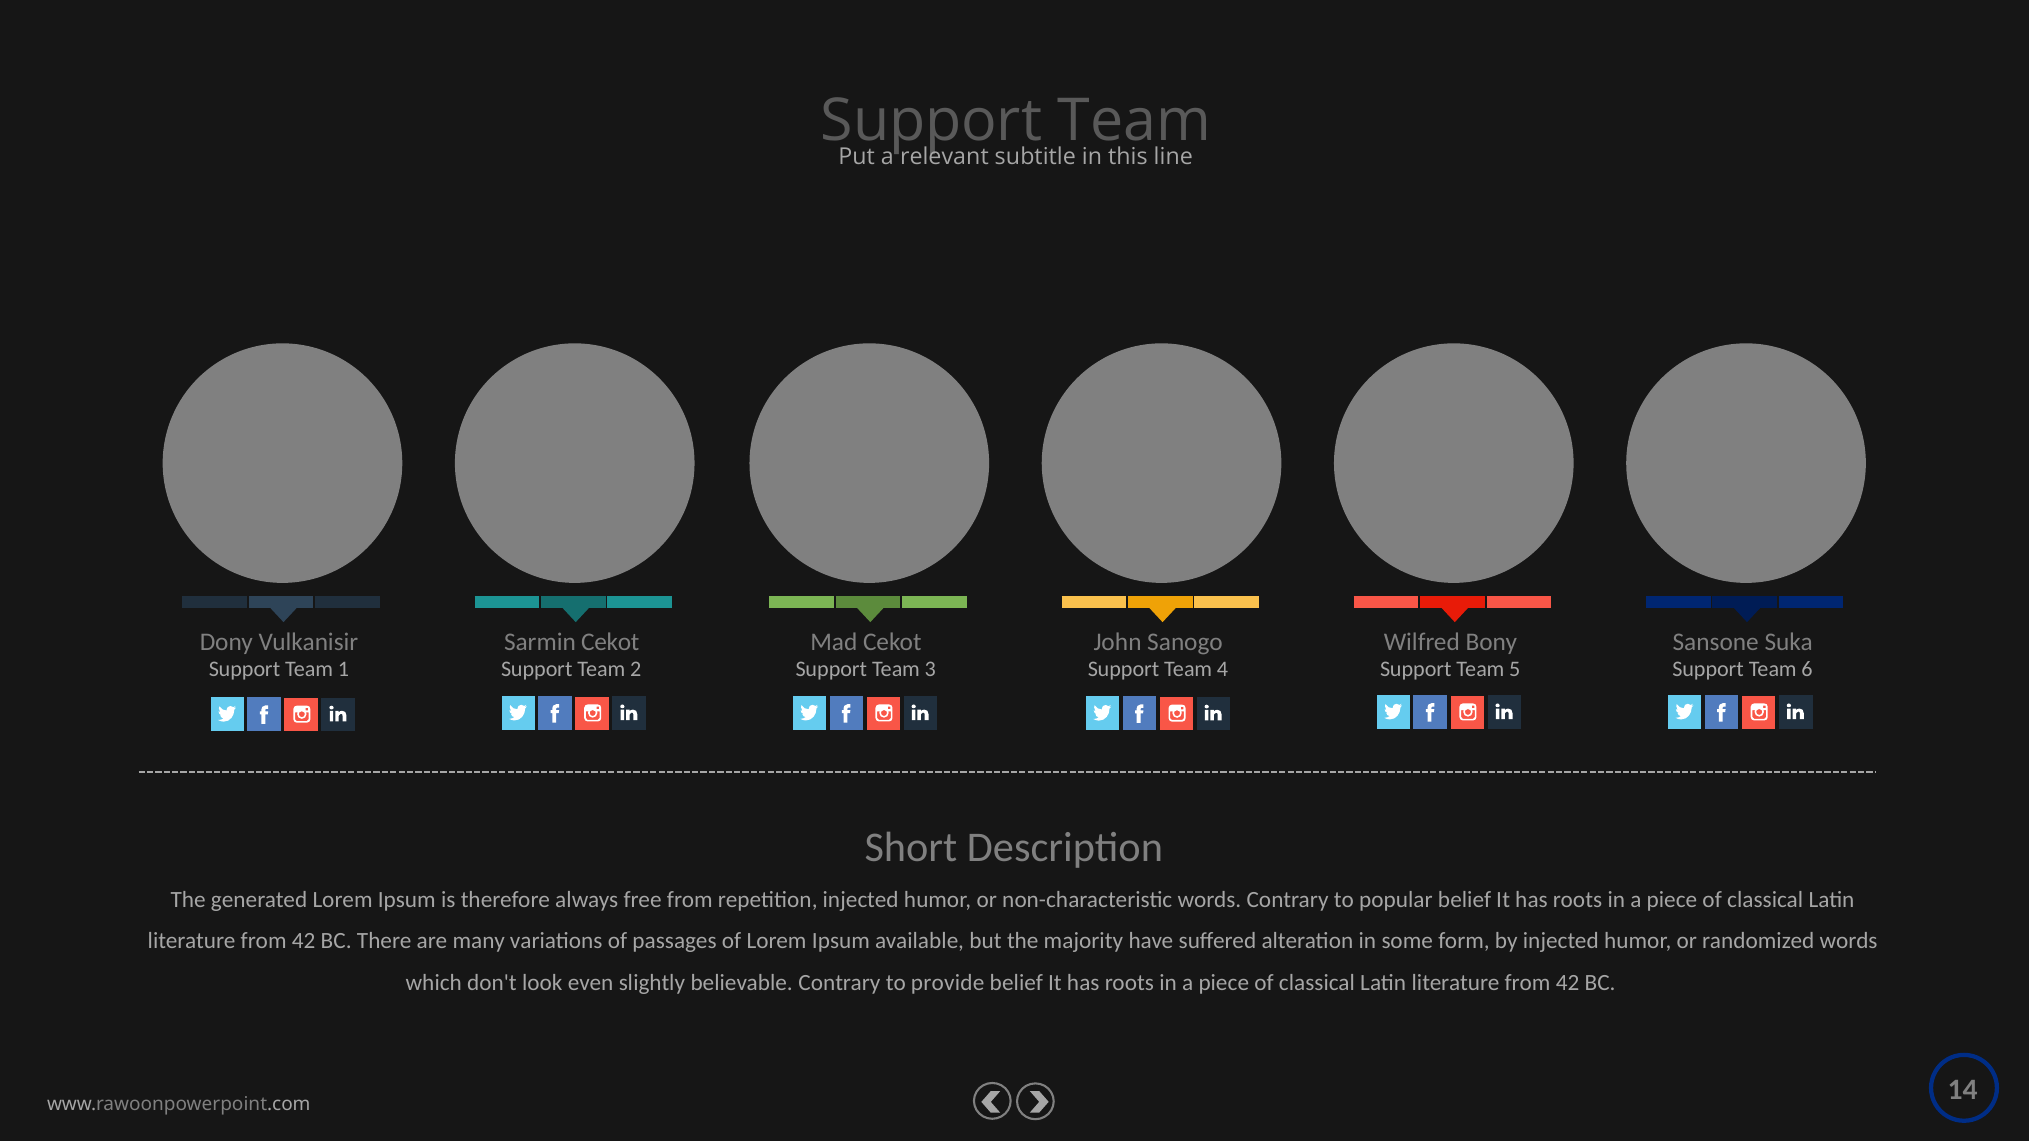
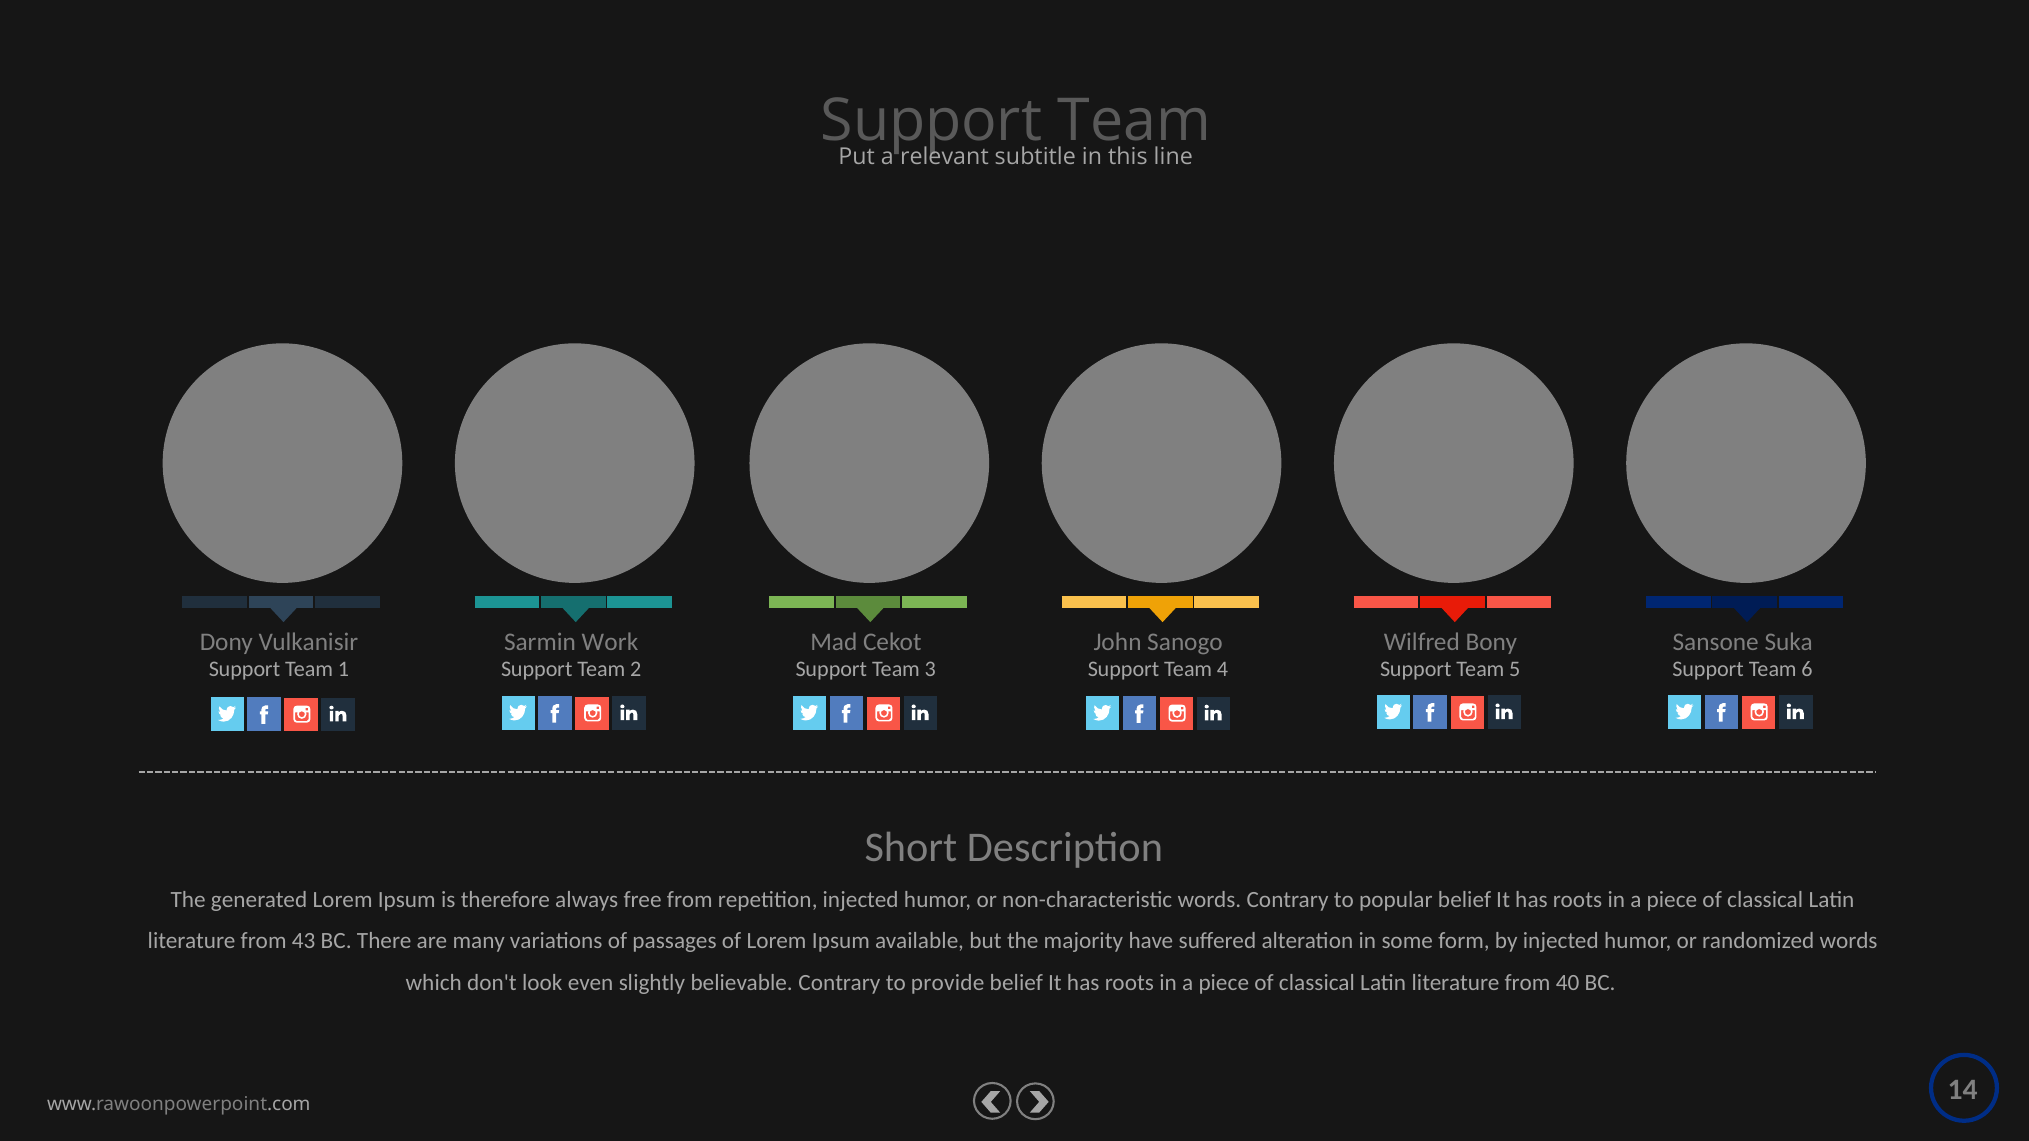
Sarmin Cekot: Cekot -> Work
42 at (304, 942): 42 -> 43
42 at (1568, 983): 42 -> 40
